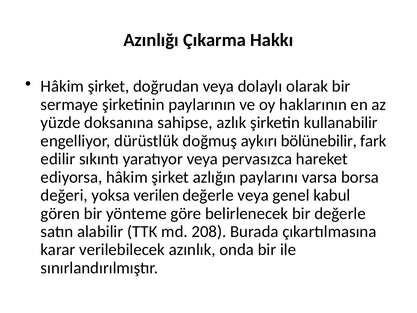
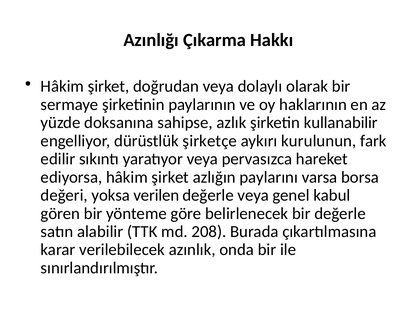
doğmuş: doğmuş -> şirketçe
bölünebilir: bölünebilir -> kurulunun
